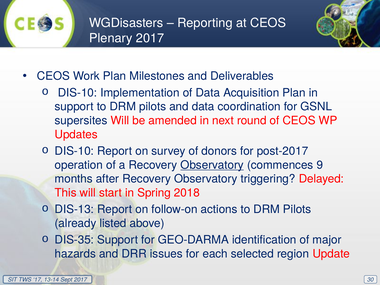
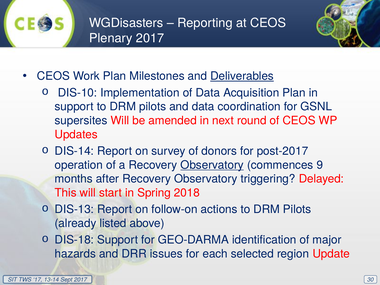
Deliverables underline: none -> present
DIS-10 at (74, 151): DIS-10 -> DIS-14
DIS-35: DIS-35 -> DIS-18
